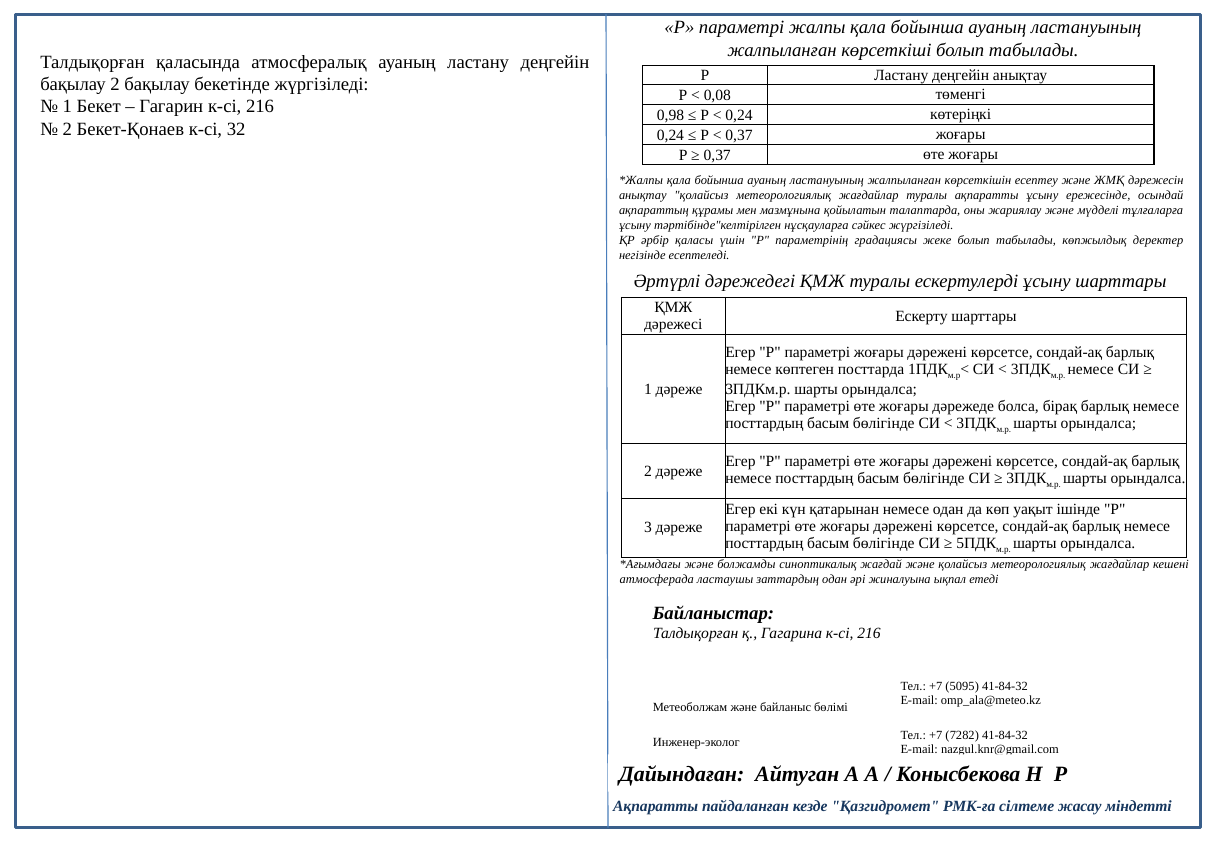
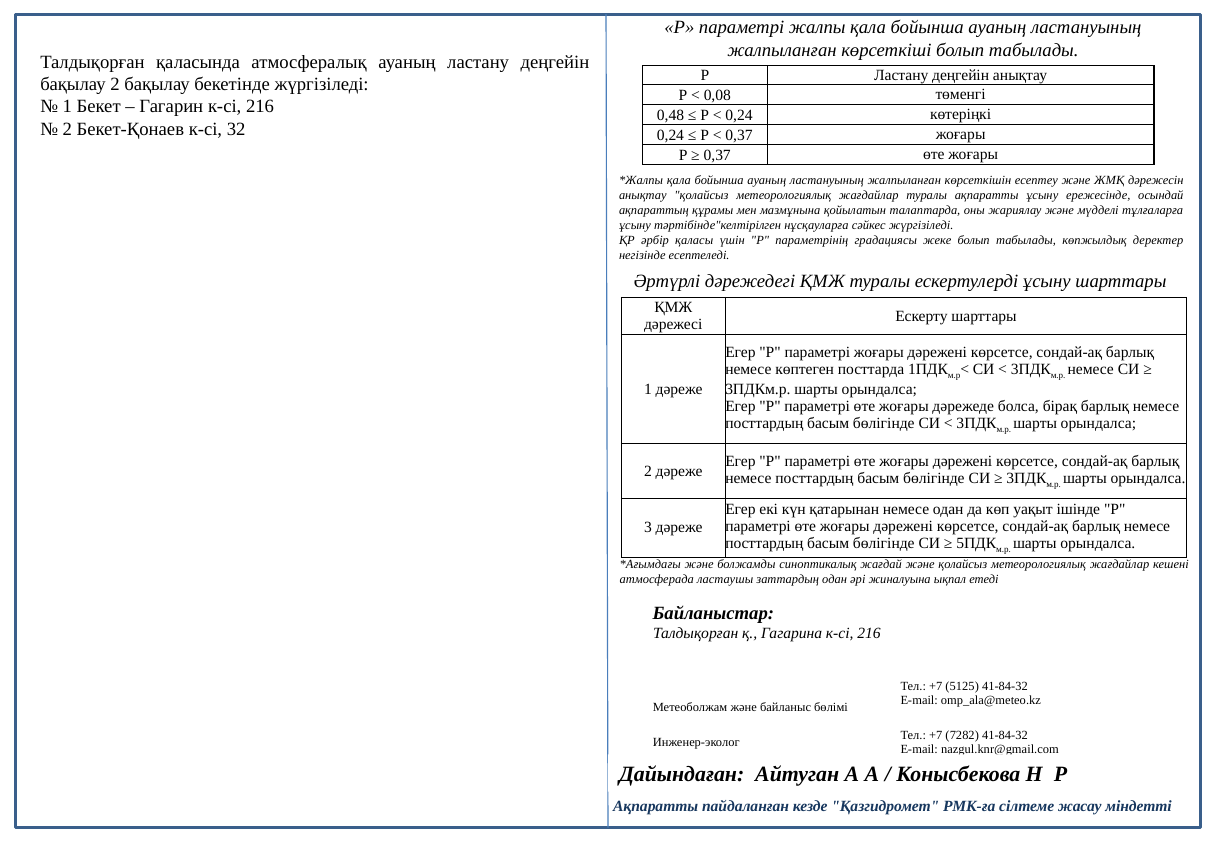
0,98: 0,98 -> 0,48
5095: 5095 -> 5125
